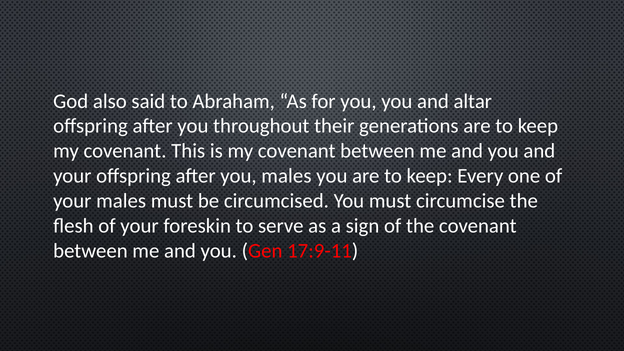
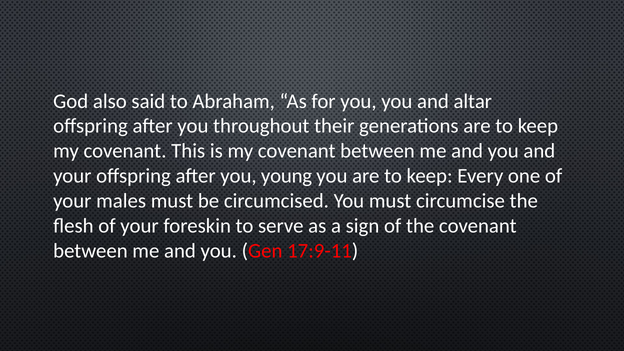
you males: males -> young
